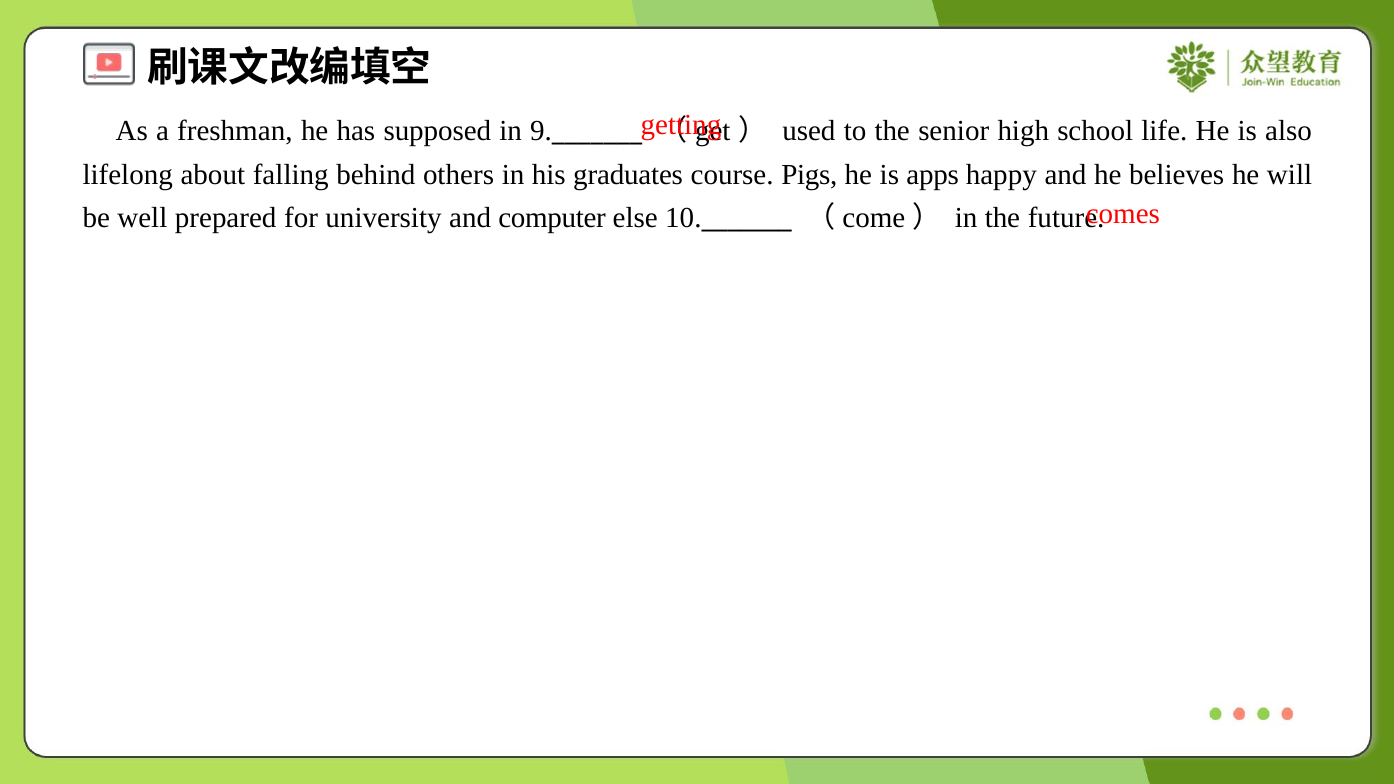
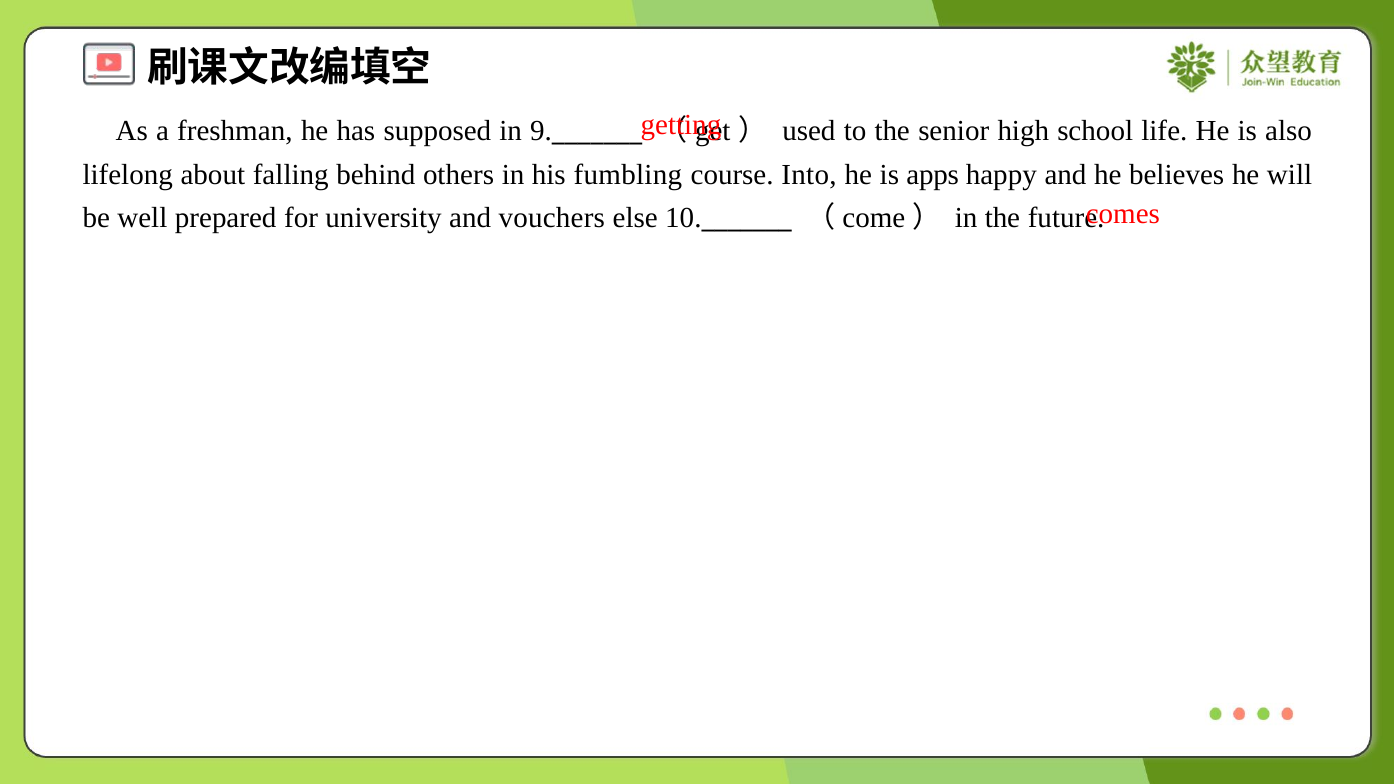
graduates: graduates -> fumbling
Pigs: Pigs -> Into
computer: computer -> vouchers
